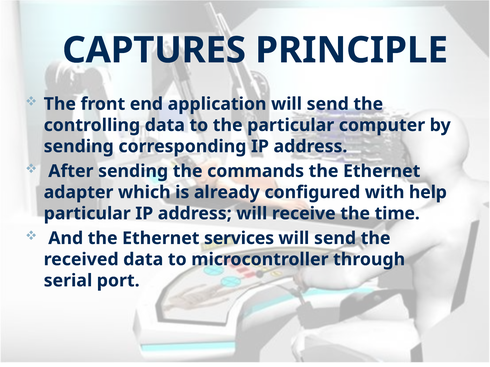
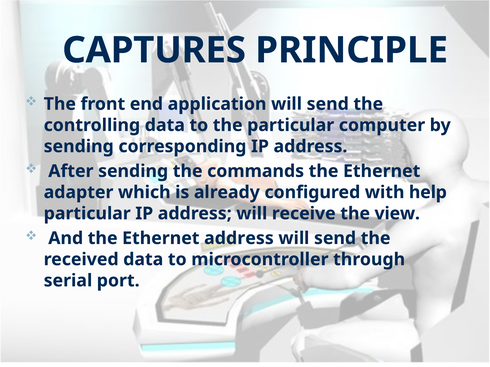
time: time -> view
Ethernet services: services -> address
